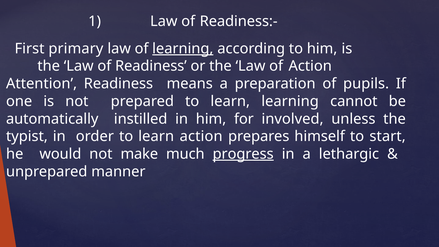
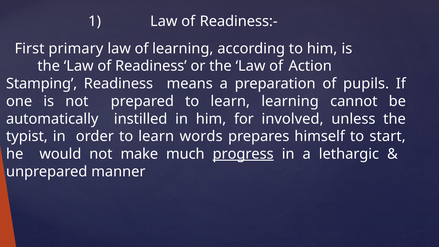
learning at (183, 49) underline: present -> none
Attention: Attention -> Stamping
learn action: action -> words
